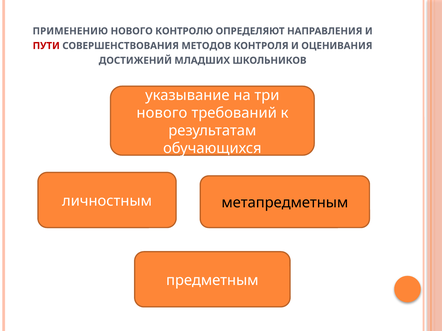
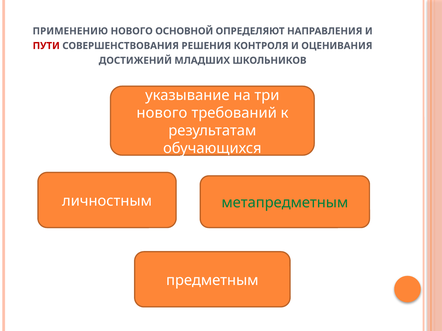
КОНТРОЛЮ: КОНТРОЛЮ -> ОСНОВНОЙ
МЕТОДОВ: МЕТОДОВ -> РЕШЕНИЯ
метапредметным colour: black -> green
